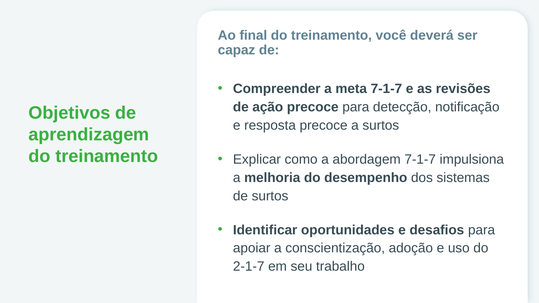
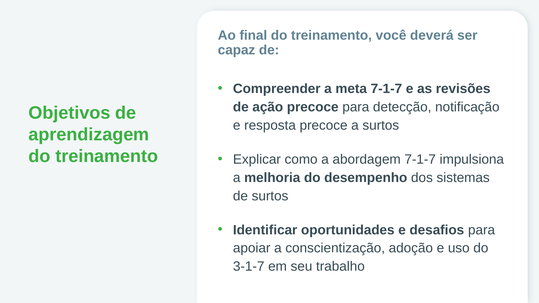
2-1-7: 2-1-7 -> 3-1-7
